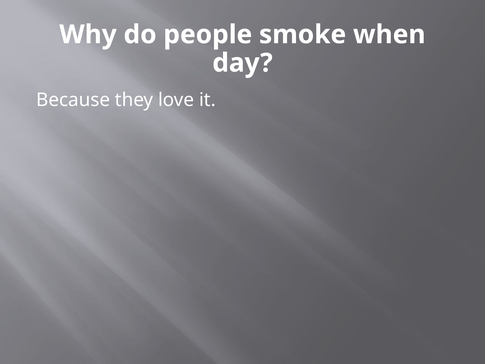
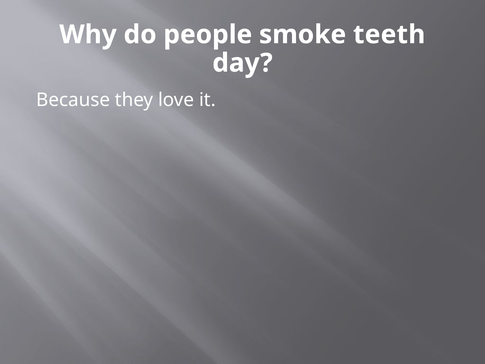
when: when -> teeth
